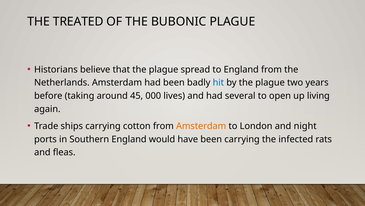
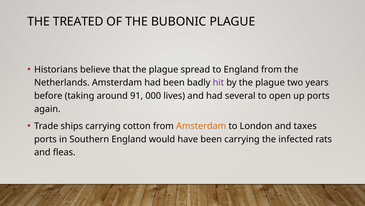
hit colour: blue -> purple
45: 45 -> 91
up living: living -> ports
night: night -> taxes
